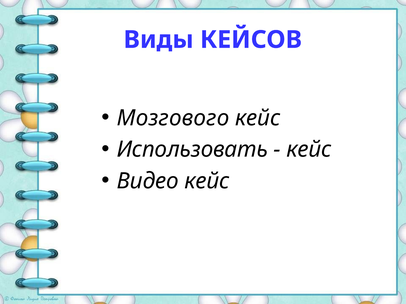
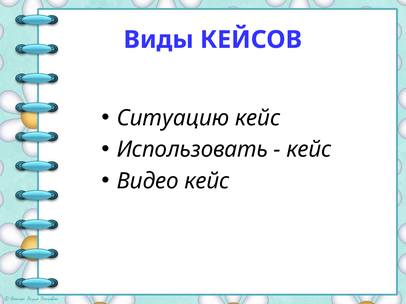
Мозгового: Мозгового -> Ситуацию
